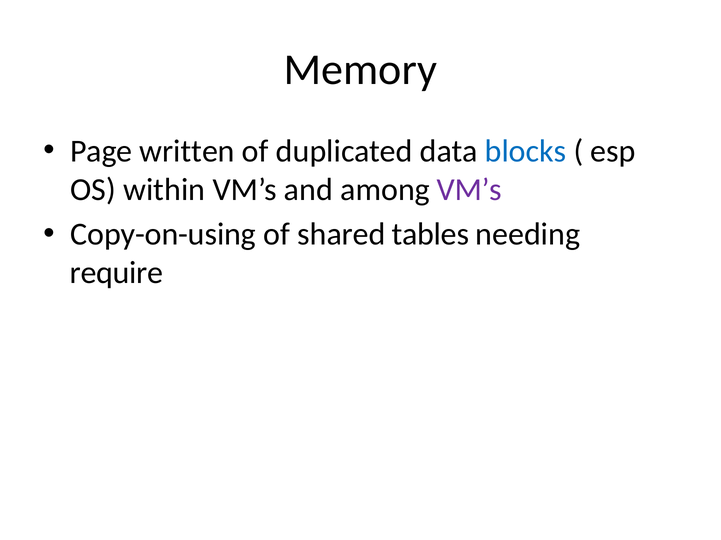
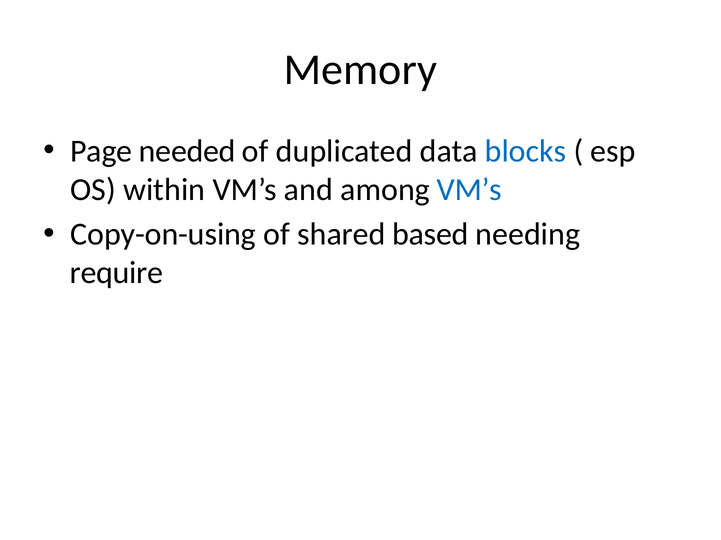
written: written -> needed
VM’s at (469, 190) colour: purple -> blue
tables: tables -> based
